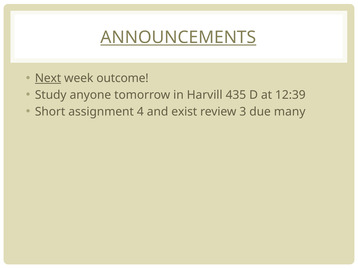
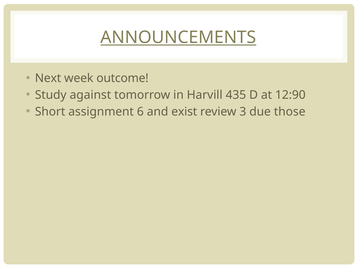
Next underline: present -> none
anyone: anyone -> against
12:39: 12:39 -> 12:90
4: 4 -> 6
many: many -> those
